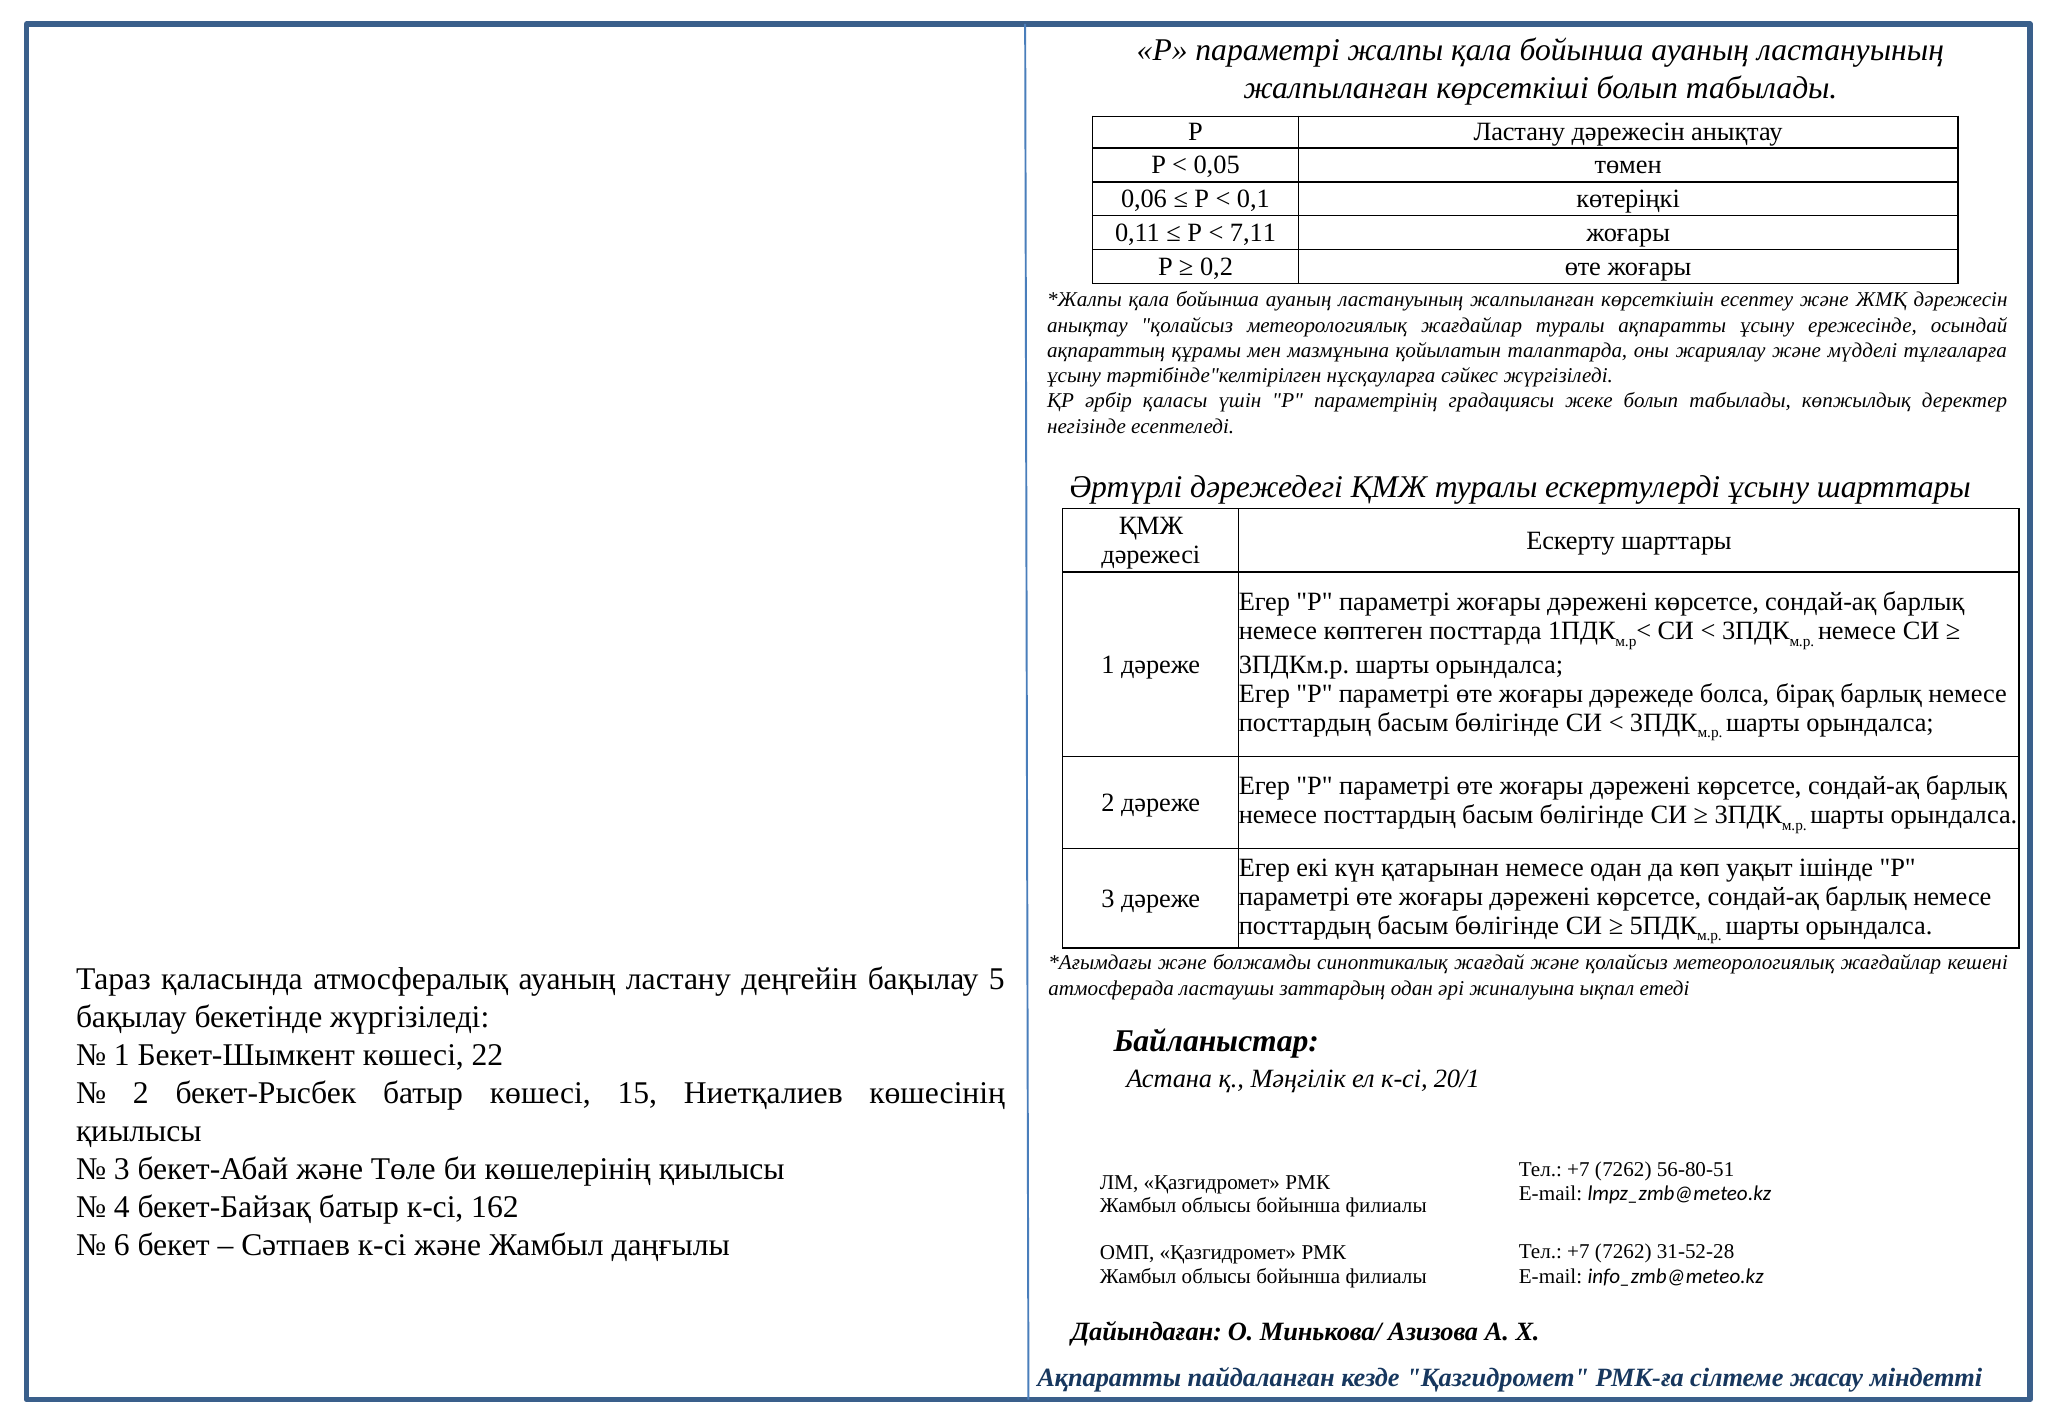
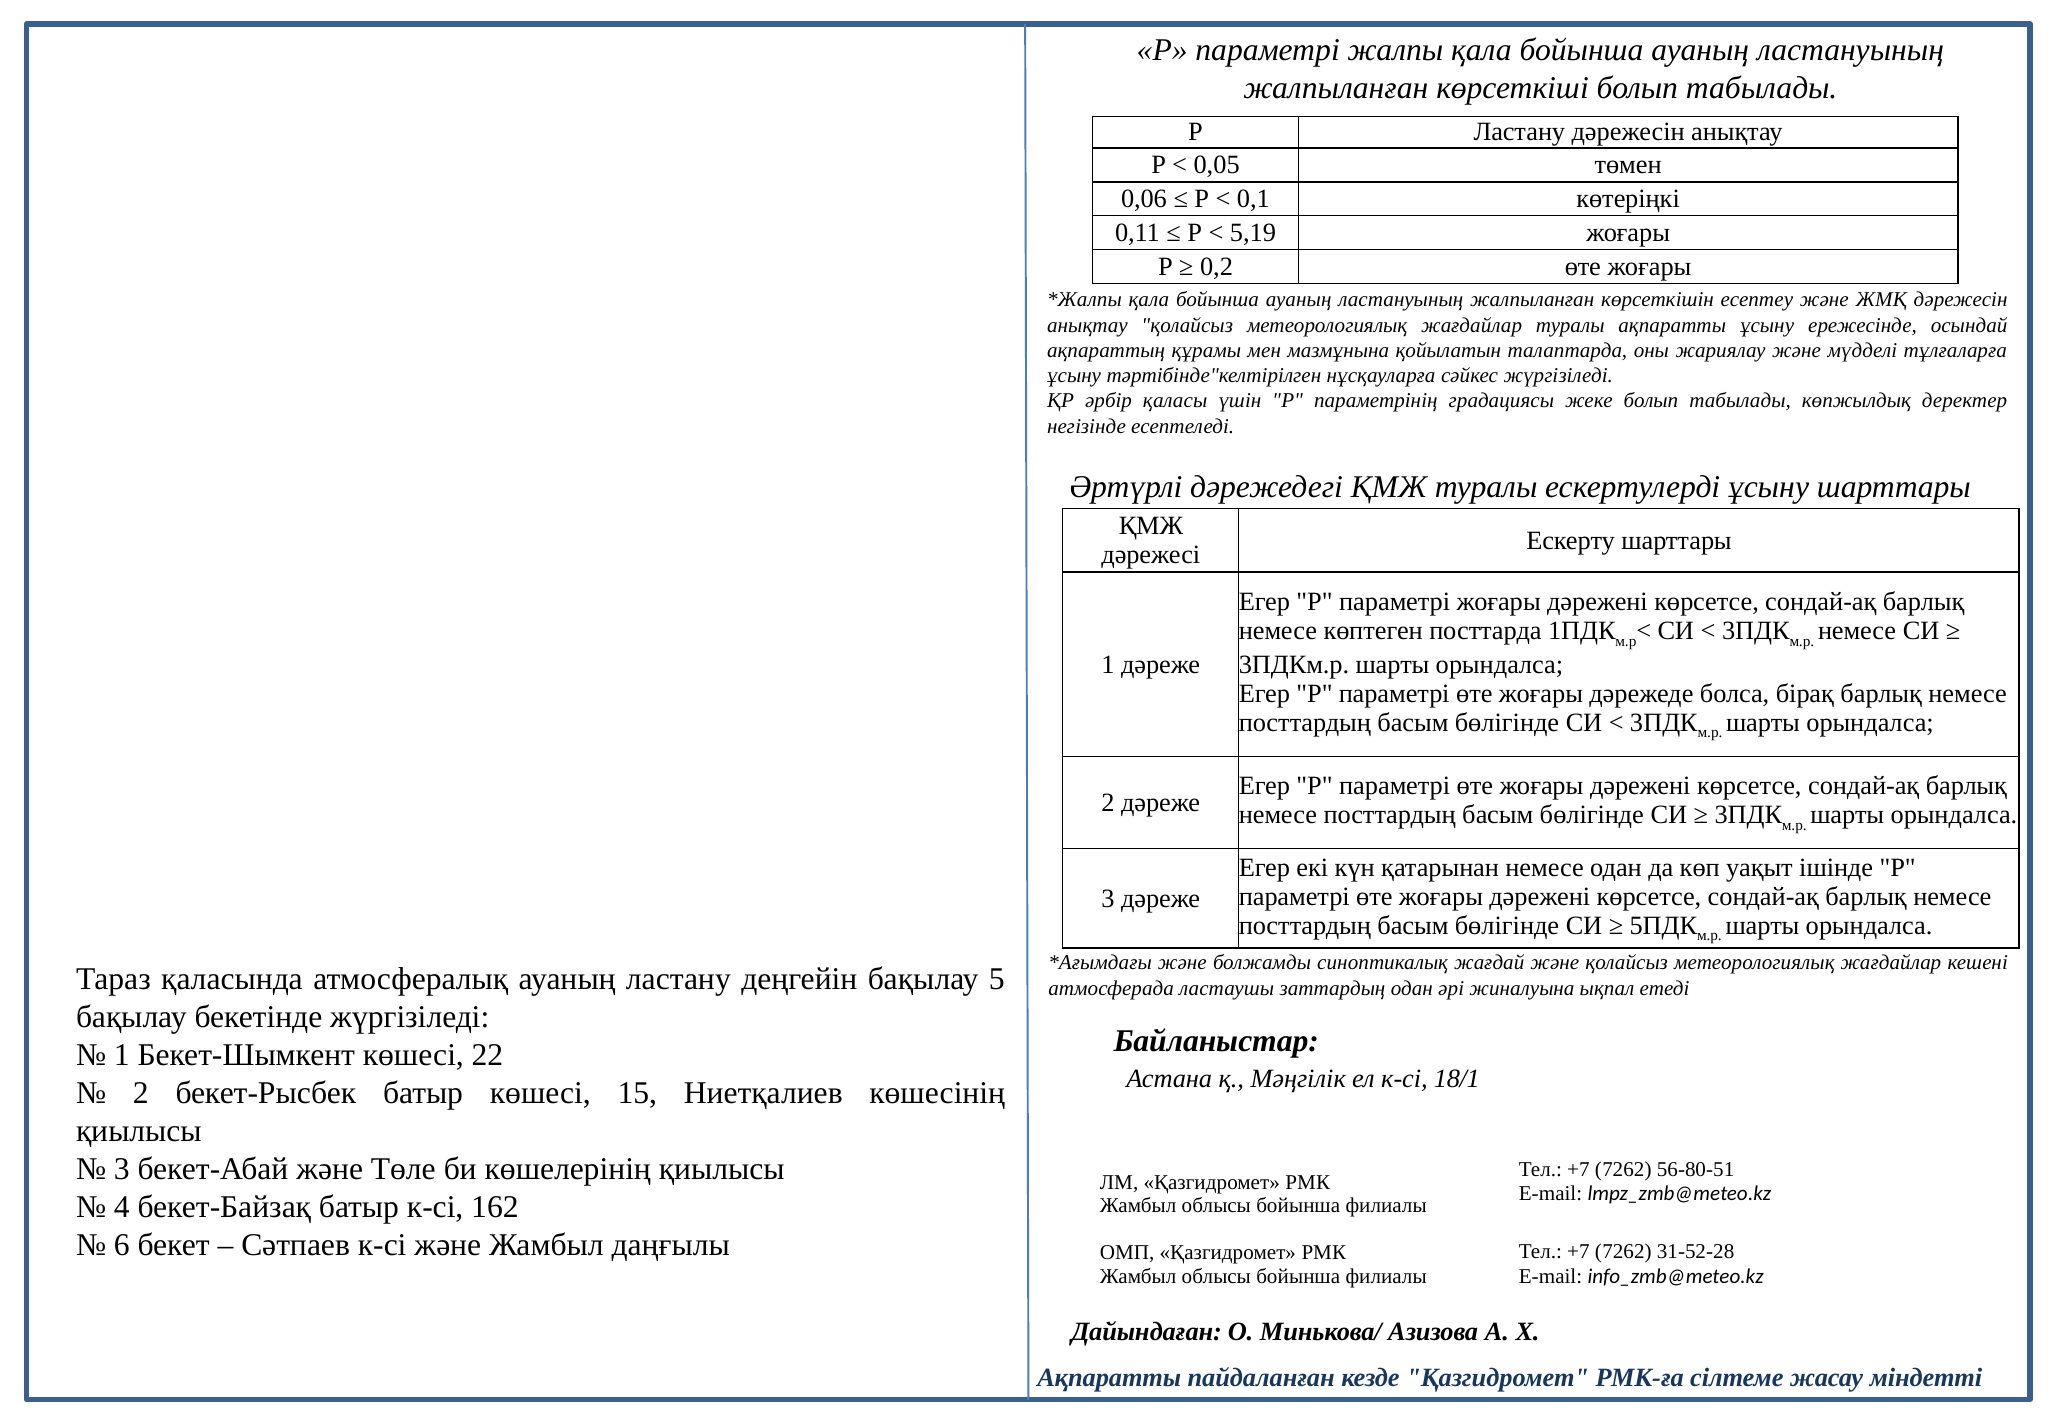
7,11: 7,11 -> 5,19
20/1: 20/1 -> 18/1
